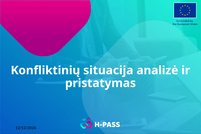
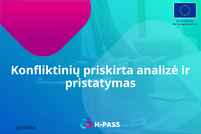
situacija: situacija -> priskirta
